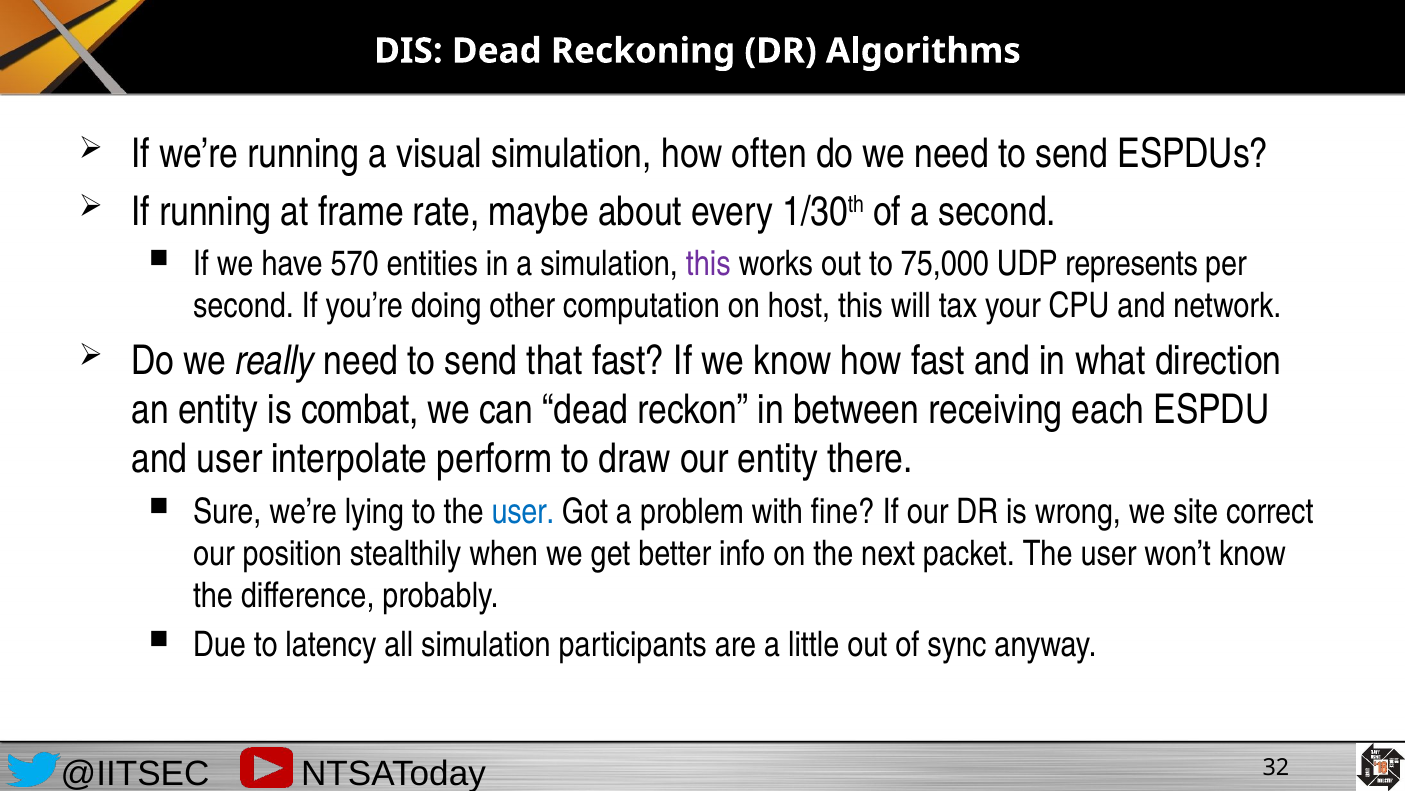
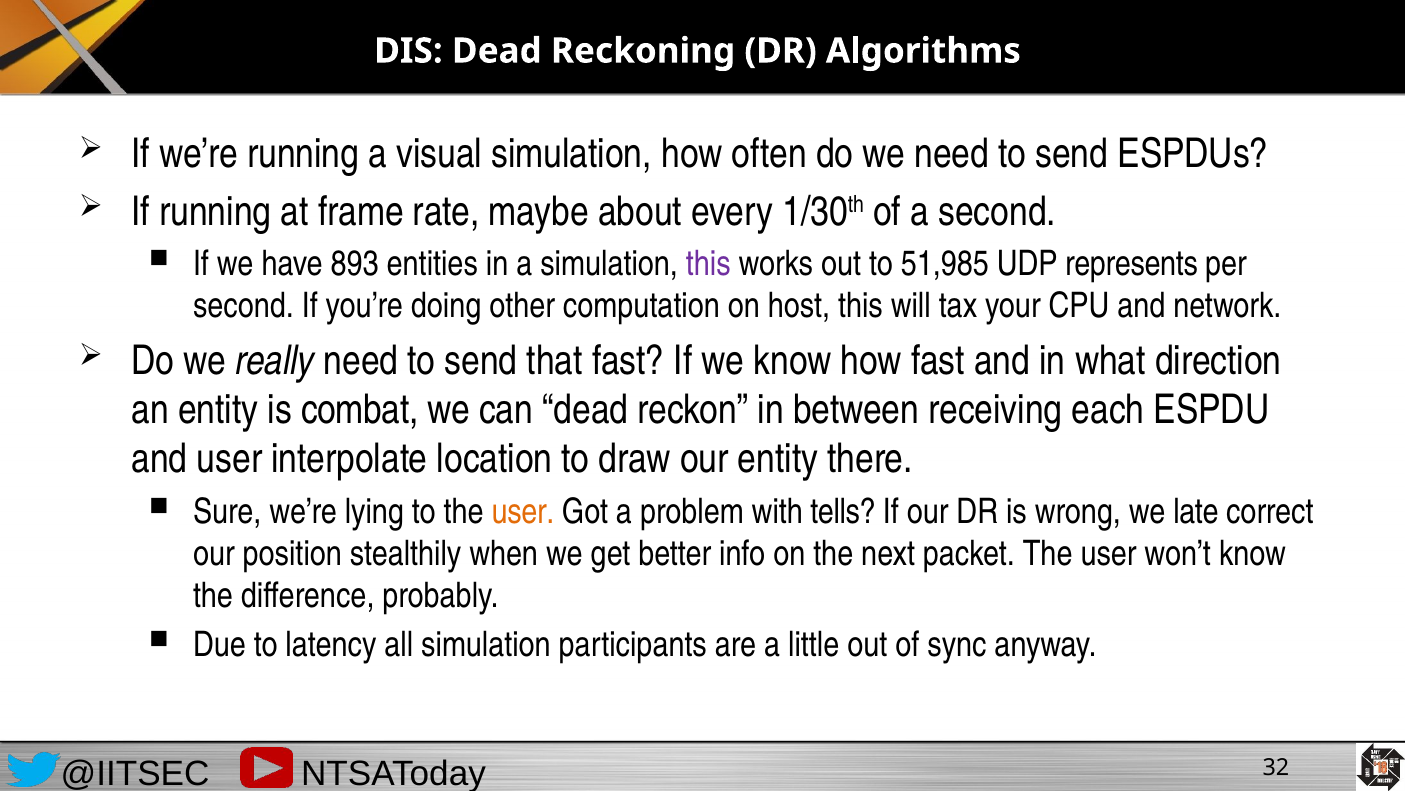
570: 570 -> 893
75,000: 75,000 -> 51,985
perform: perform -> location
user at (523, 511) colour: blue -> orange
fine: fine -> tells
site: site -> late
